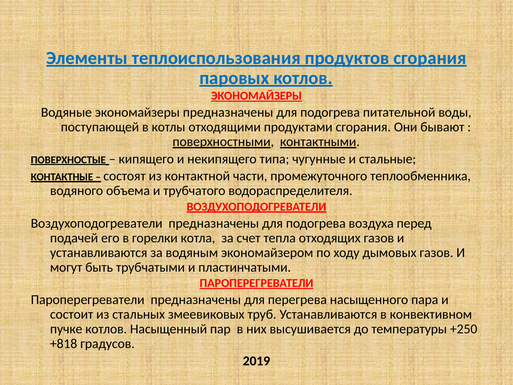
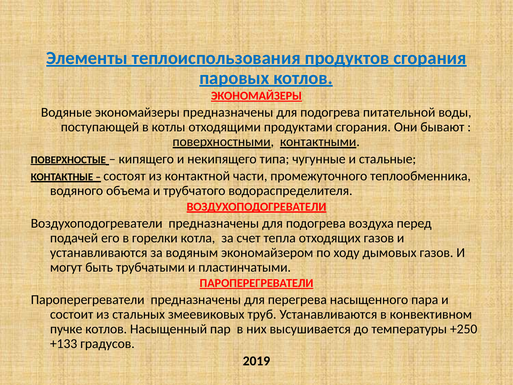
+818: +818 -> +133
